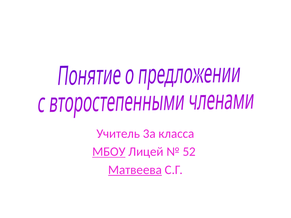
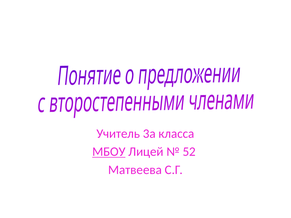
Матвеева underline: present -> none
